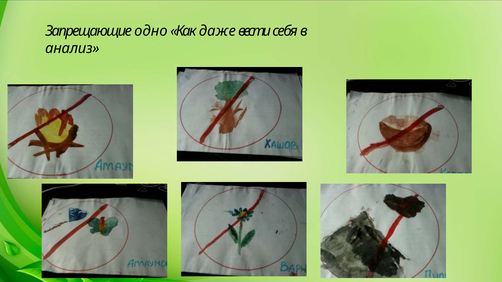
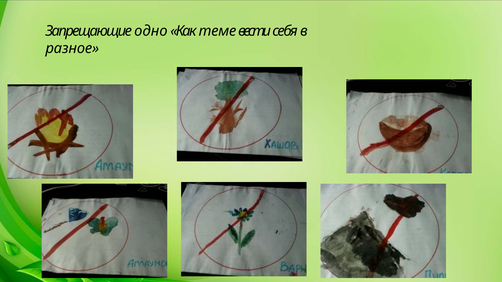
даже: даже -> теме
анализ: анализ -> разное
